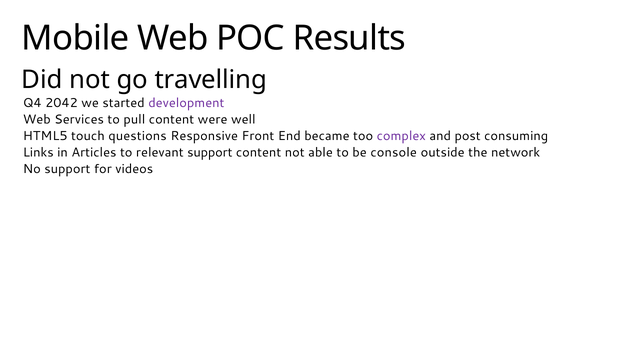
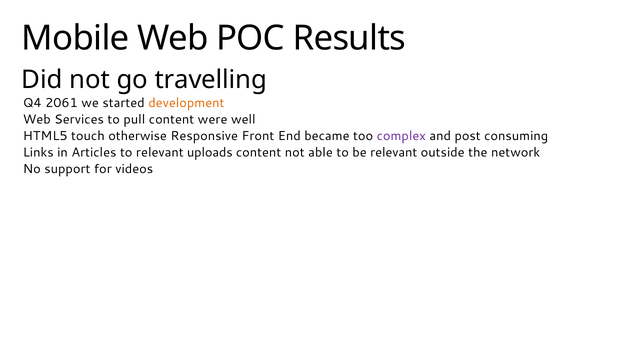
2042: 2042 -> 2061
development colour: purple -> orange
questions: questions -> otherwise
relevant support: support -> uploads
be console: console -> relevant
